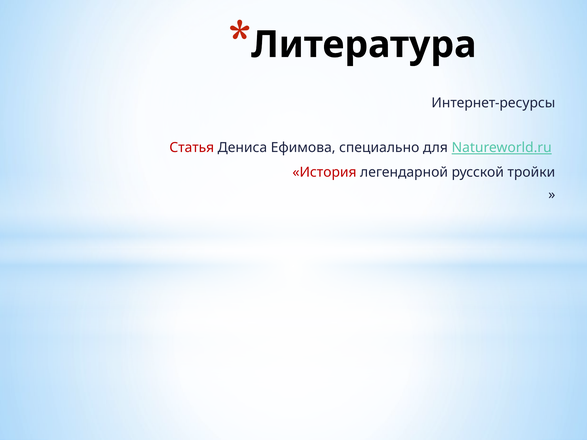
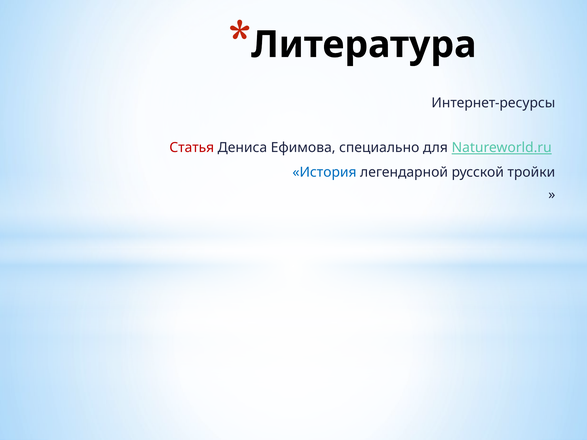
История colour: red -> blue
